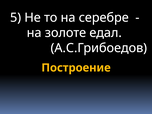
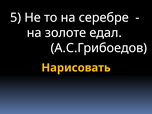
Построение: Построение -> Нарисовать
